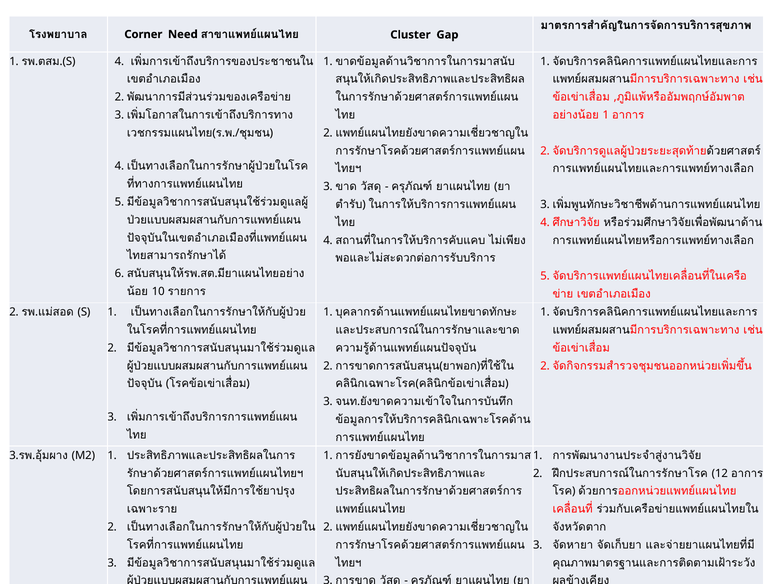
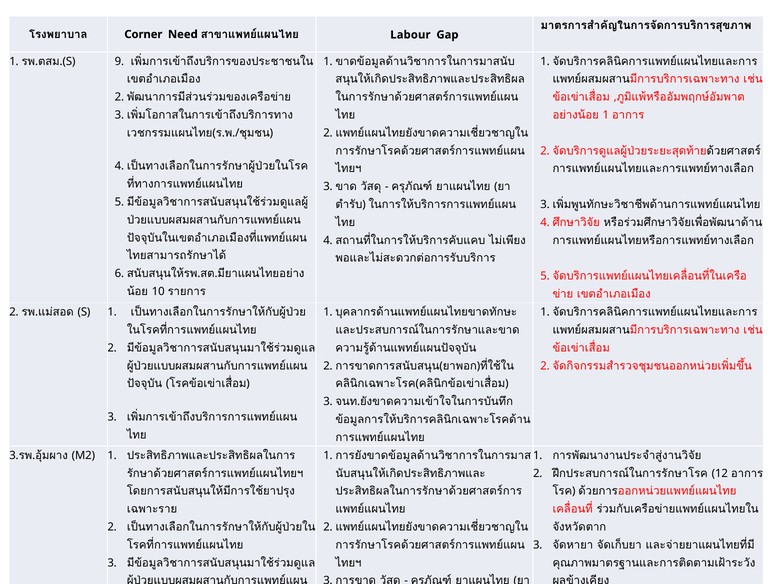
Cluster: Cluster -> Labour
4 at (119, 61): 4 -> 9
